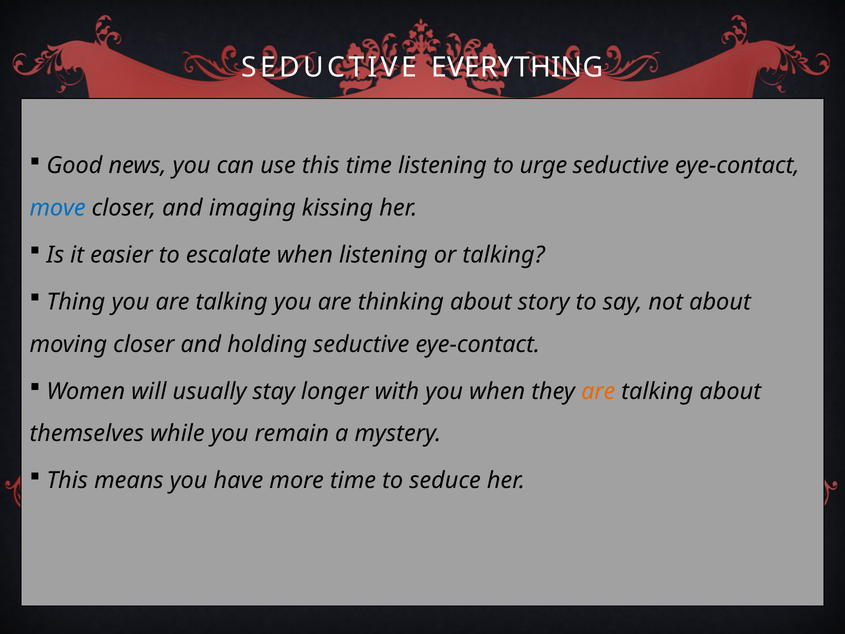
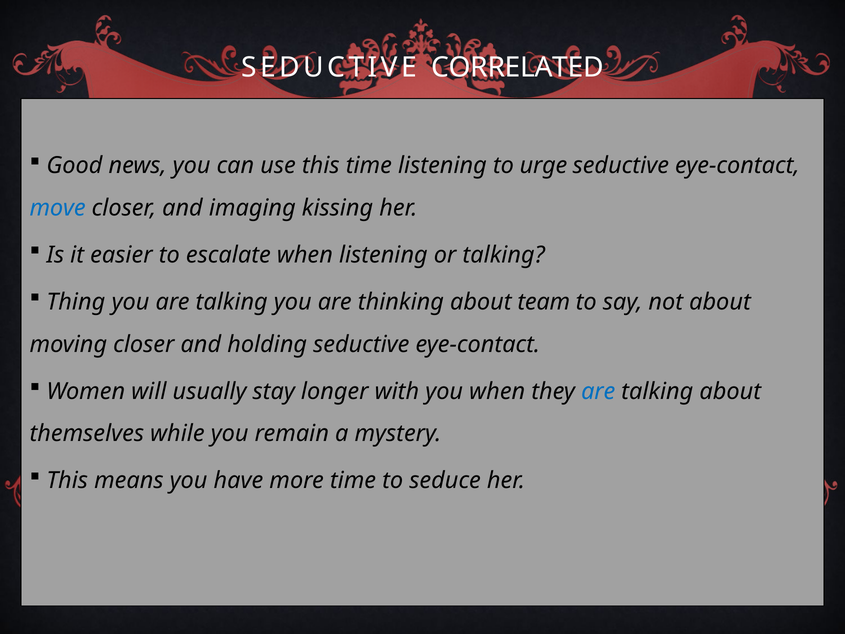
EVERYTHING: EVERYTHING -> CORRELATED
story: story -> team
are at (598, 391) colour: orange -> blue
